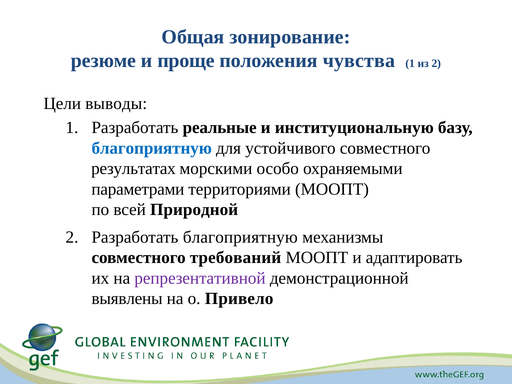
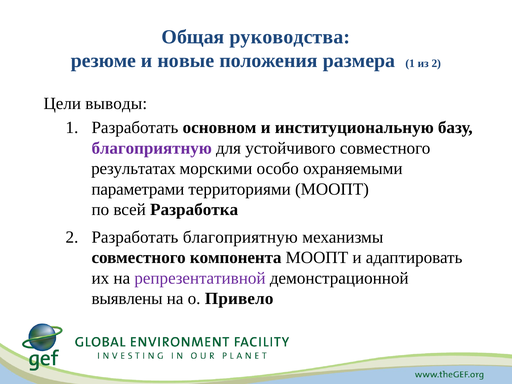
зонирование: зонирование -> руководства
проще: проще -> новые
чувства: чувства -> размера
реальные: реальные -> основном
благоприятную at (152, 148) colour: blue -> purple
Природной: Природной -> Разработка
требований: требований -> компонента
